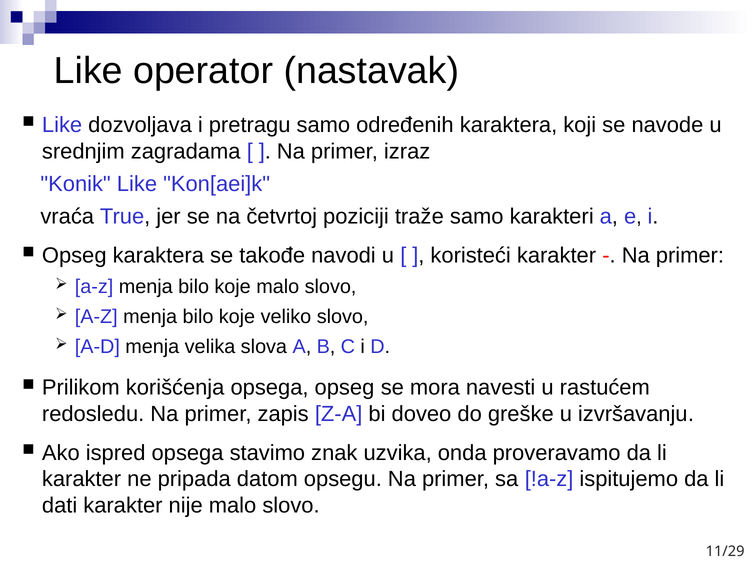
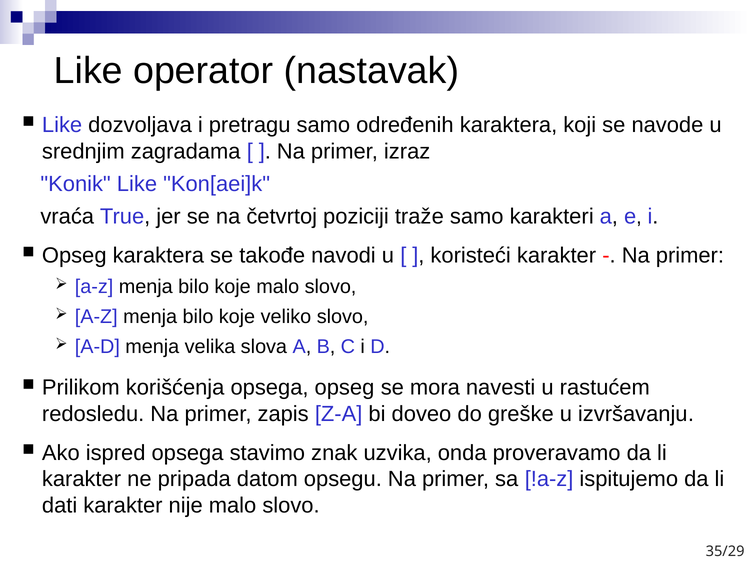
11/29: 11/29 -> 35/29
